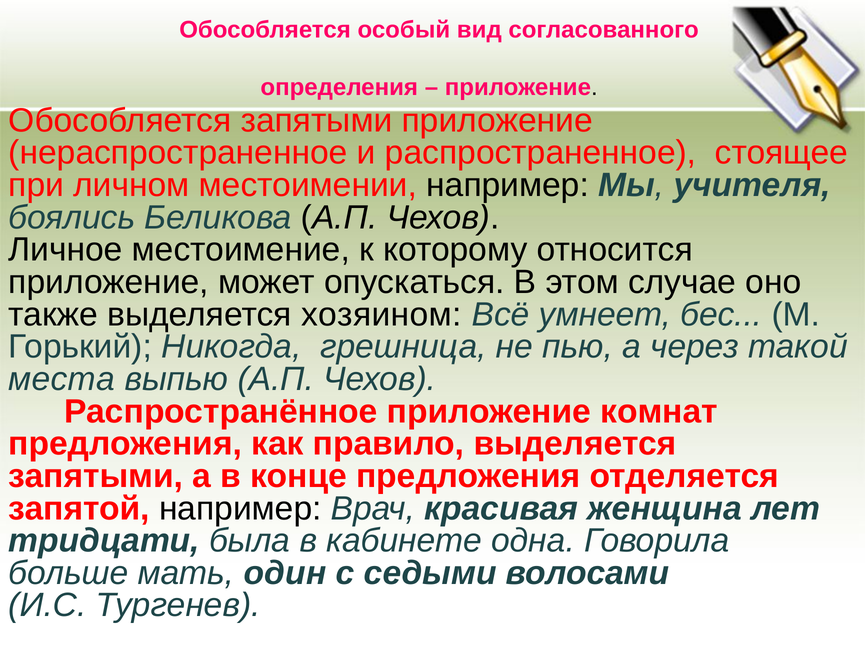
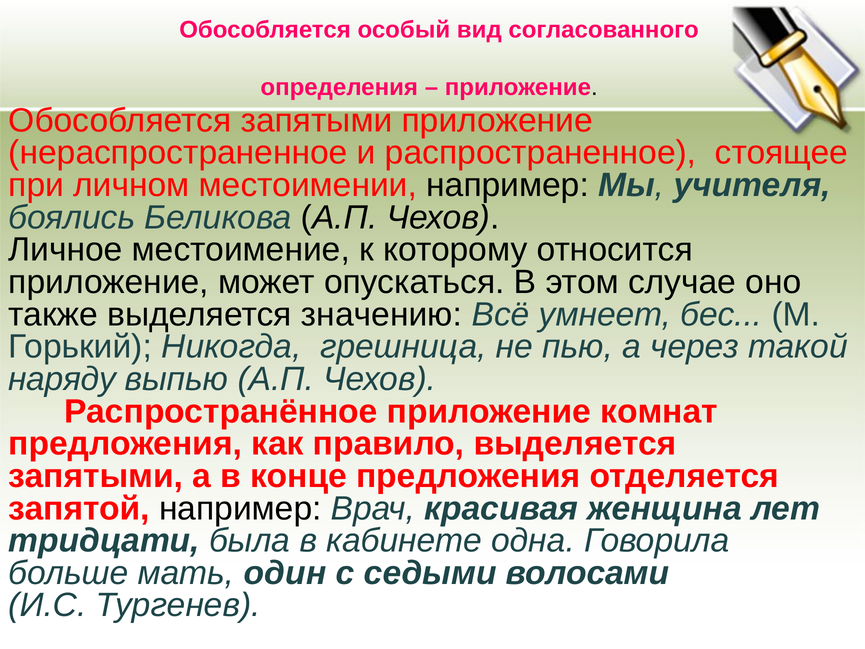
хозяином: хозяином -> значению
места: места -> наряду
